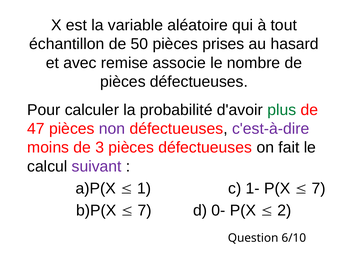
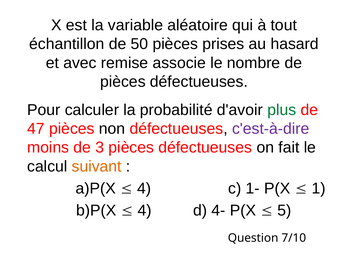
non colour: purple -> black
suivant colour: purple -> orange
1 at (144, 189): 1 -> 4
7 at (319, 189): 7 -> 1
7 at (145, 211): 7 -> 4
0-: 0- -> 4-
2: 2 -> 5
6/10: 6/10 -> 7/10
